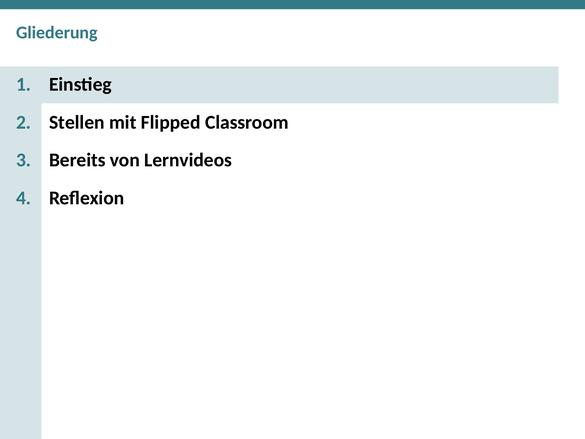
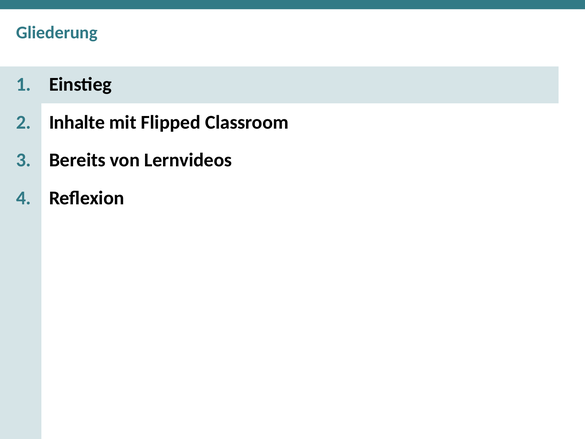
Stellen: Stellen -> Inhalte
